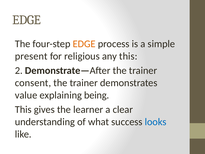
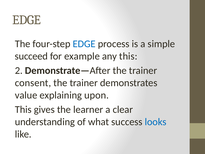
EDGE at (84, 44) colour: orange -> blue
present: present -> succeed
religious: religious -> example
being: being -> upon
